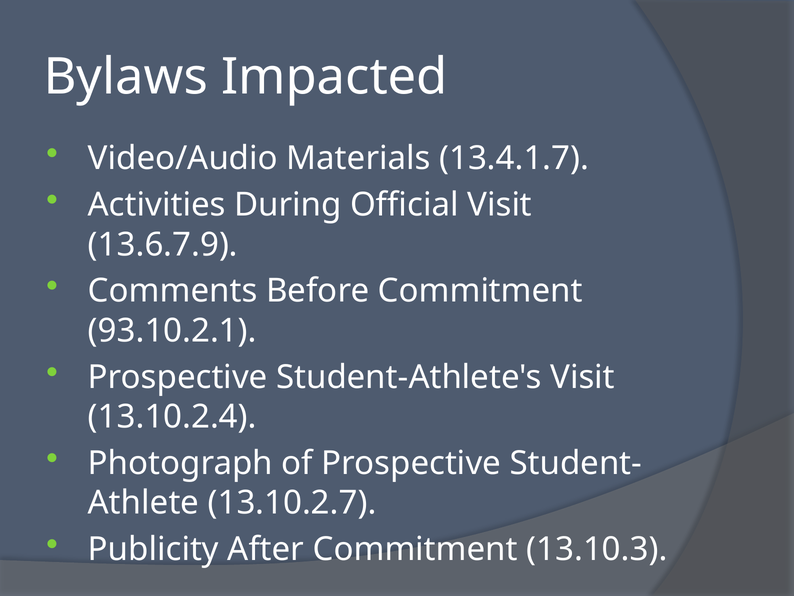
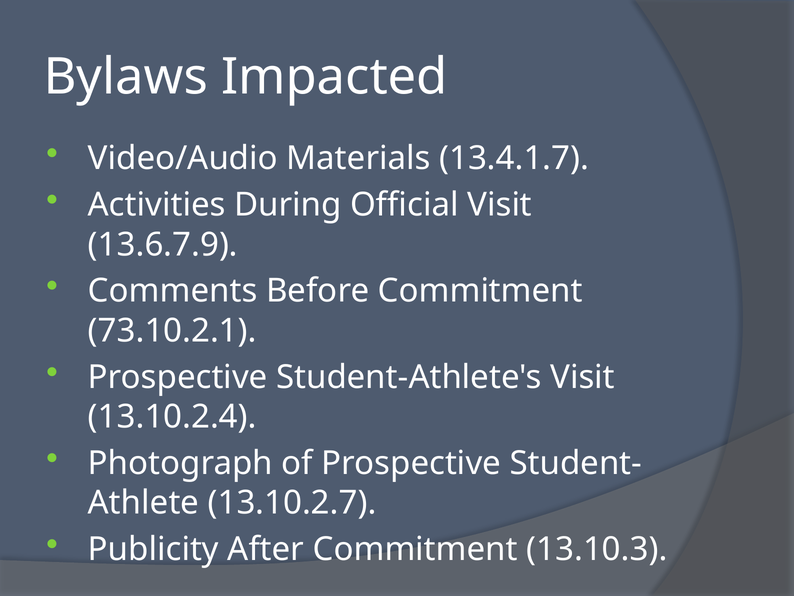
93.10.2.1: 93.10.2.1 -> 73.10.2.1
